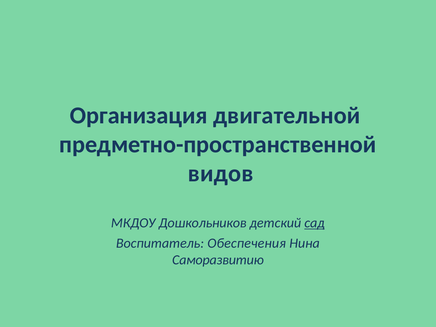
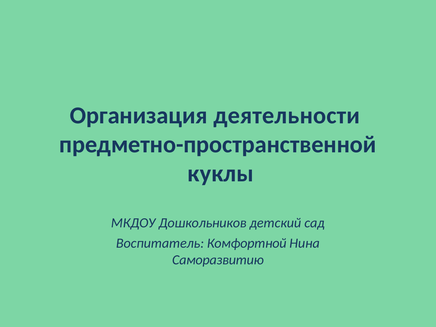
двигательной: двигательной -> деятельности
видов: видов -> куклы
сад underline: present -> none
Обеспечения: Обеспечения -> Комфортной
